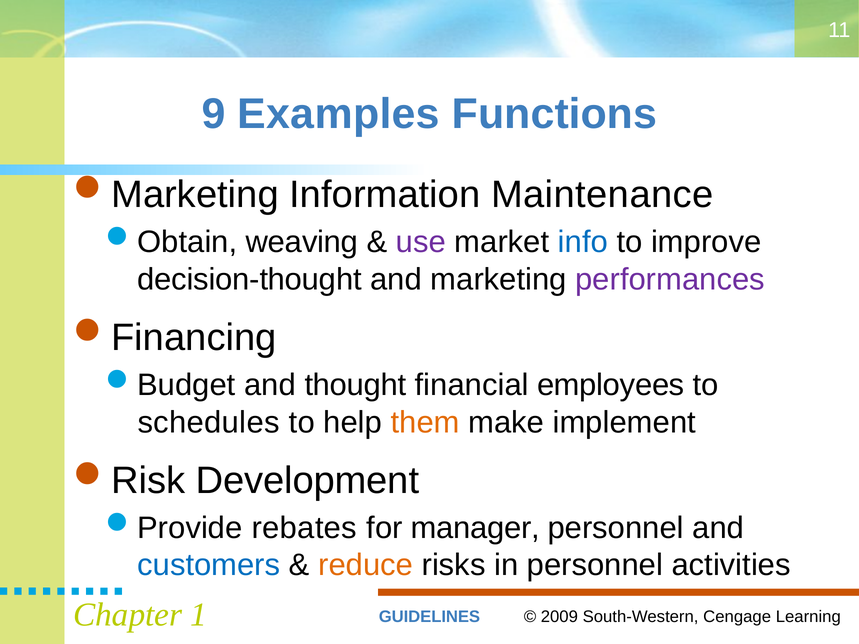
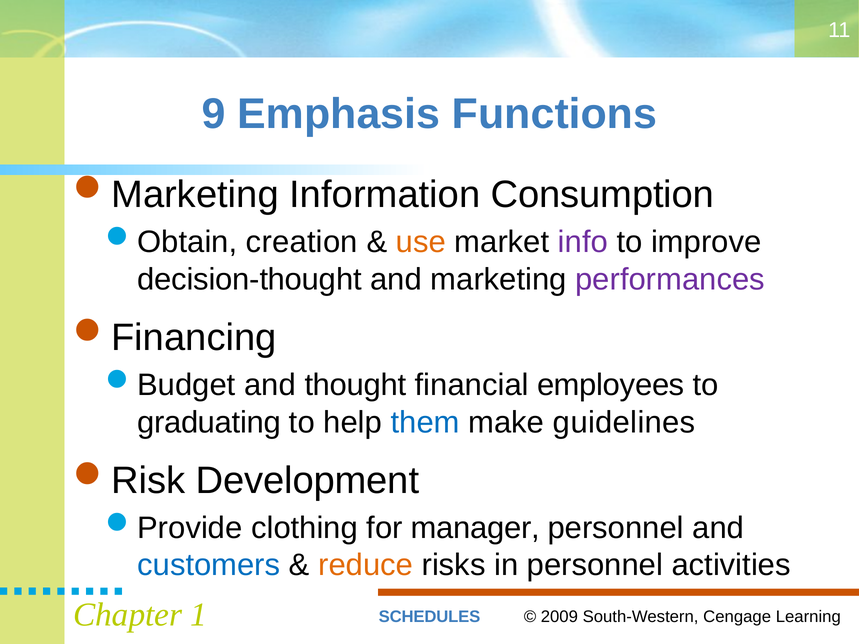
Examples: Examples -> Emphasis
Maintenance: Maintenance -> Consumption
weaving: weaving -> creation
use colour: purple -> orange
info colour: blue -> purple
schedules: schedules -> graduating
them colour: orange -> blue
implement: implement -> guidelines
rebates: rebates -> clothing
GUIDELINES: GUIDELINES -> SCHEDULES
